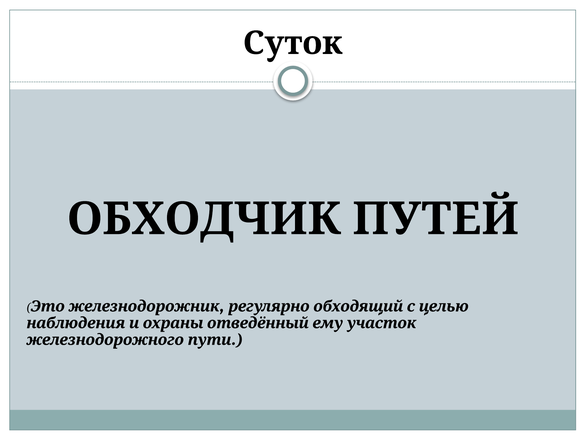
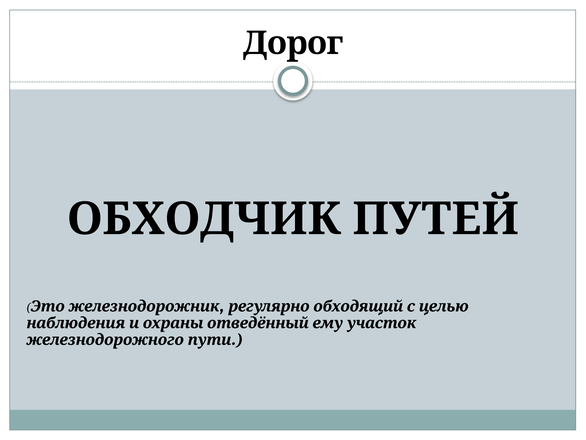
Суток: Суток -> Дорог
